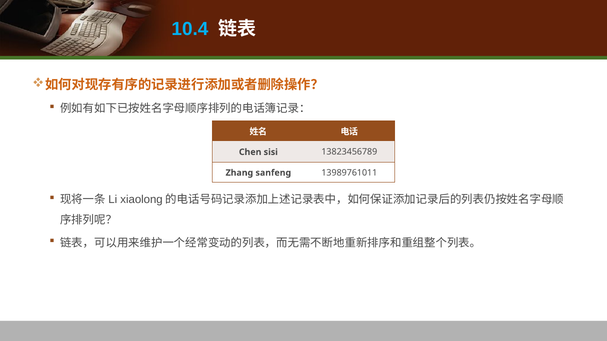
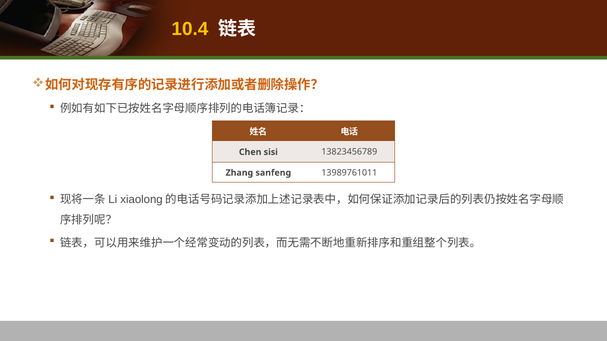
10.4 colour: light blue -> yellow
